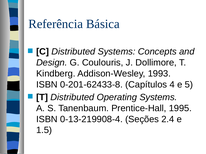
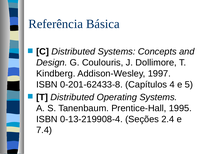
1993: 1993 -> 1997
1.5: 1.5 -> 7.4
